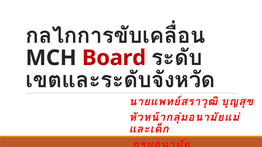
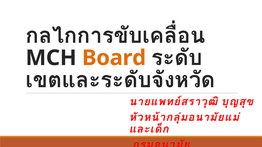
Board colour: red -> orange
